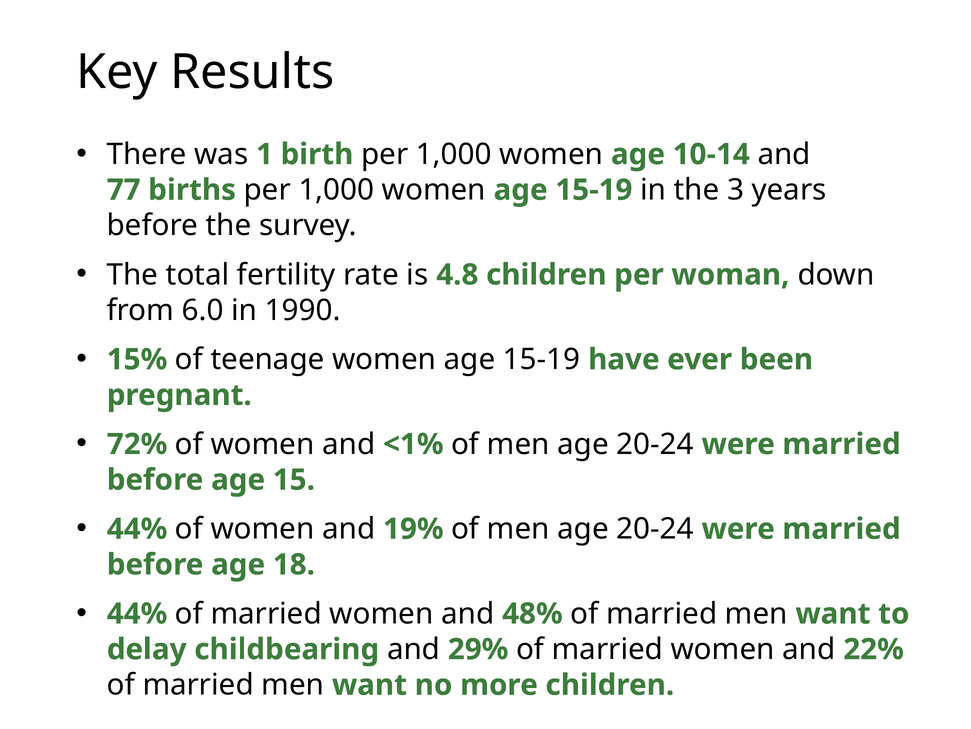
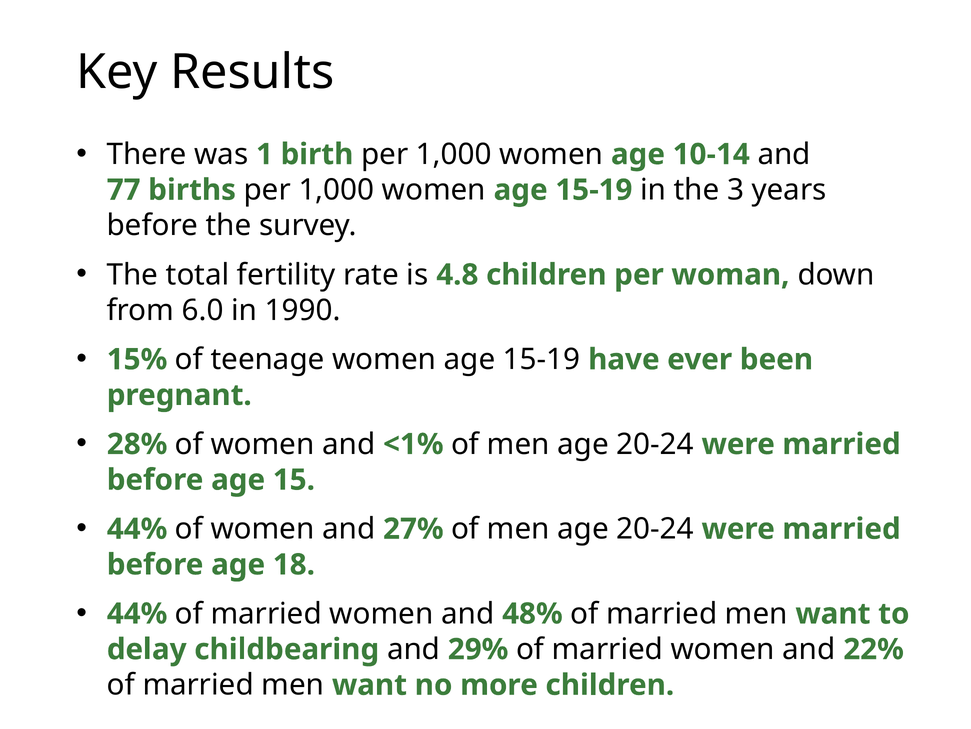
72%: 72% -> 28%
19%: 19% -> 27%
